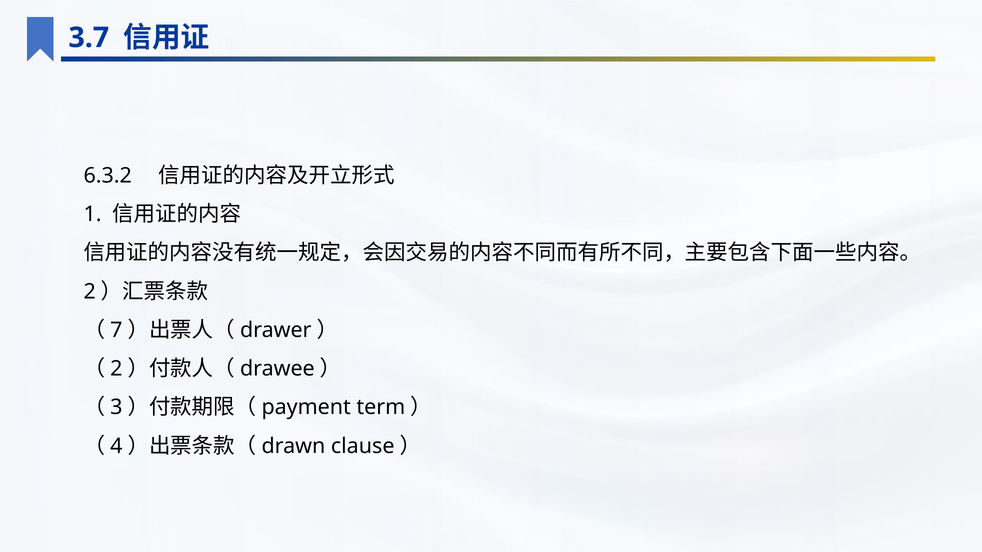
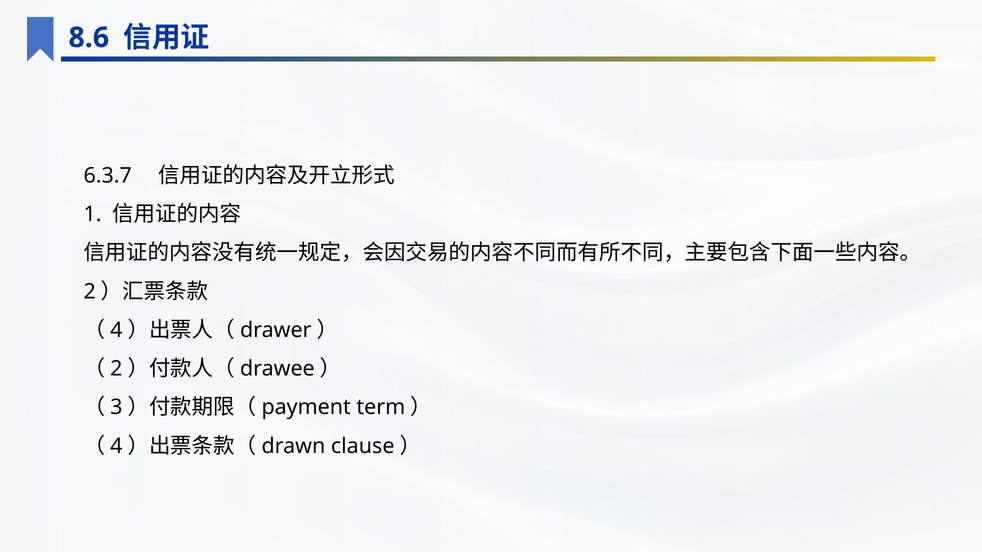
3.7: 3.7 -> 8.6
6.3.2: 6.3.2 -> 6.3.7
7 at (116, 330): 7 -> 4
